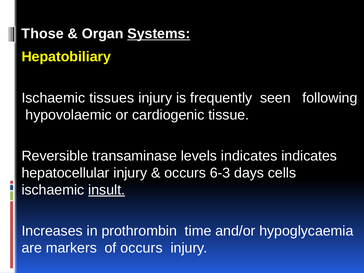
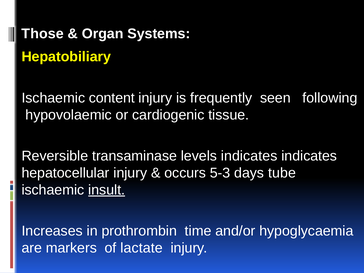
Systems underline: present -> none
tissues: tissues -> content
6-3: 6-3 -> 5-3
cells: cells -> tube
of occurs: occurs -> lactate
